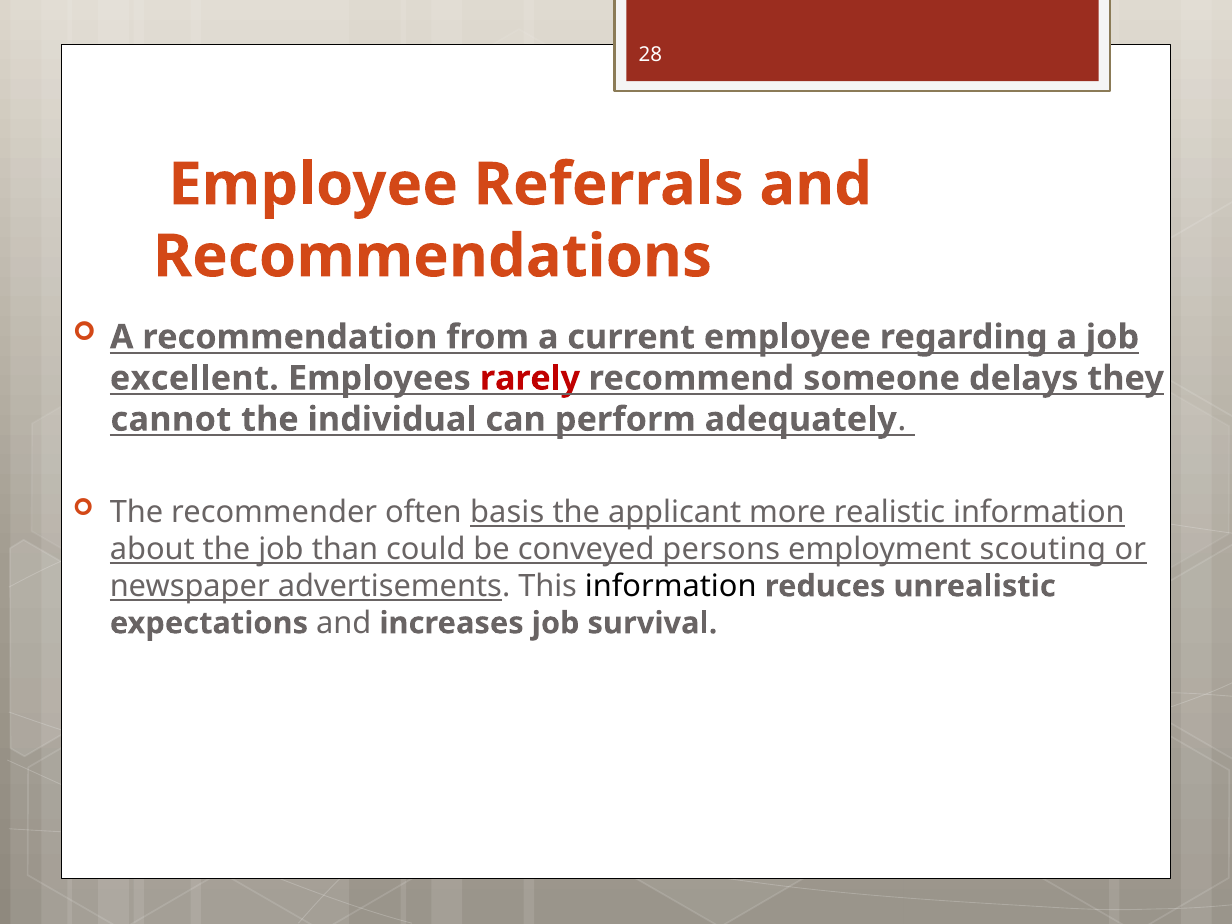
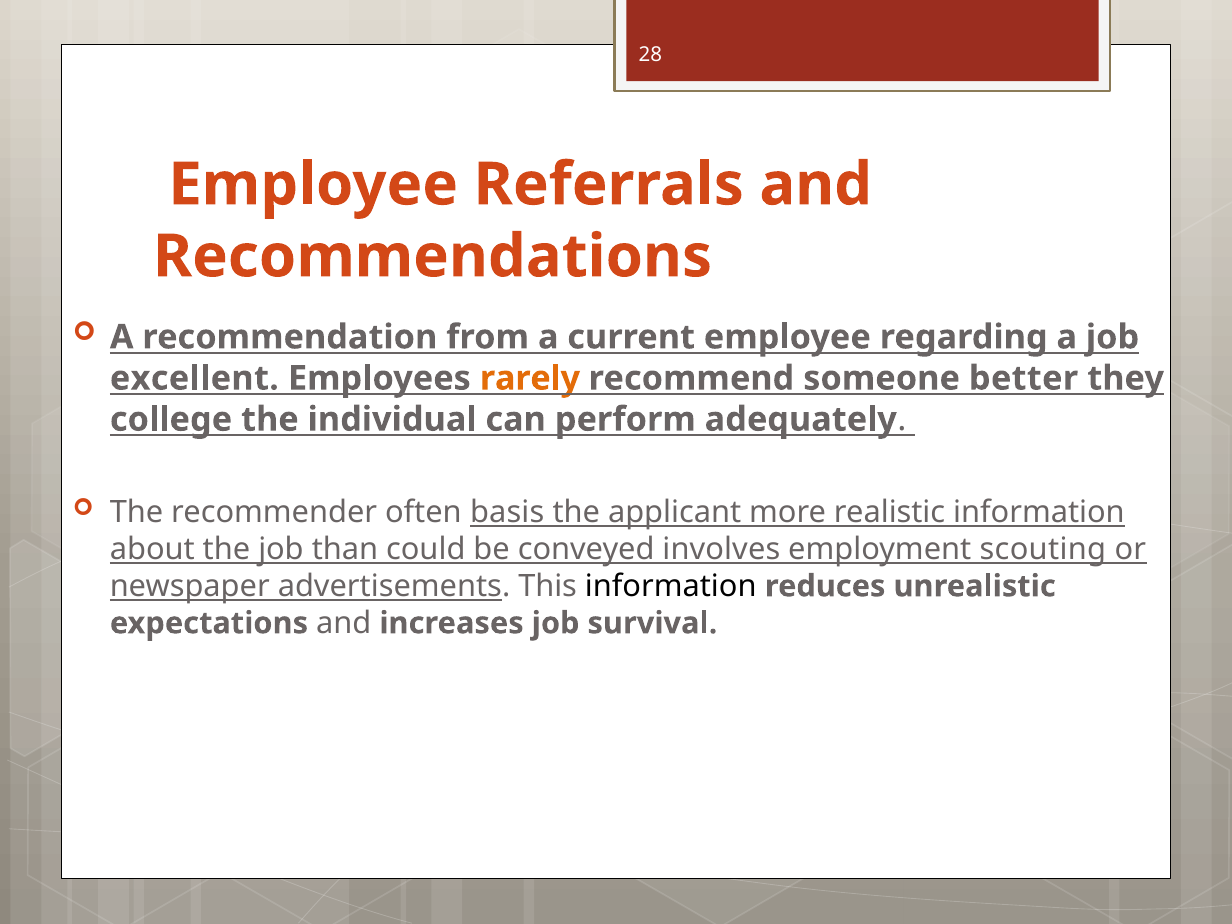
rarely colour: red -> orange
delays: delays -> better
cannot: cannot -> college
persons: persons -> involves
